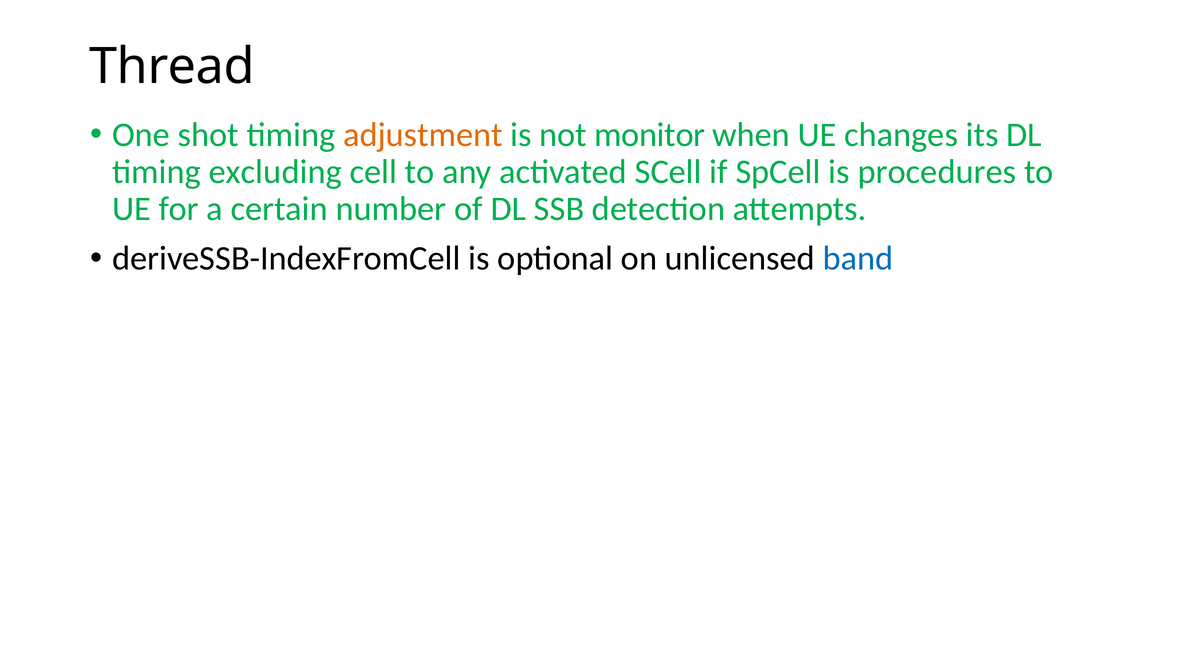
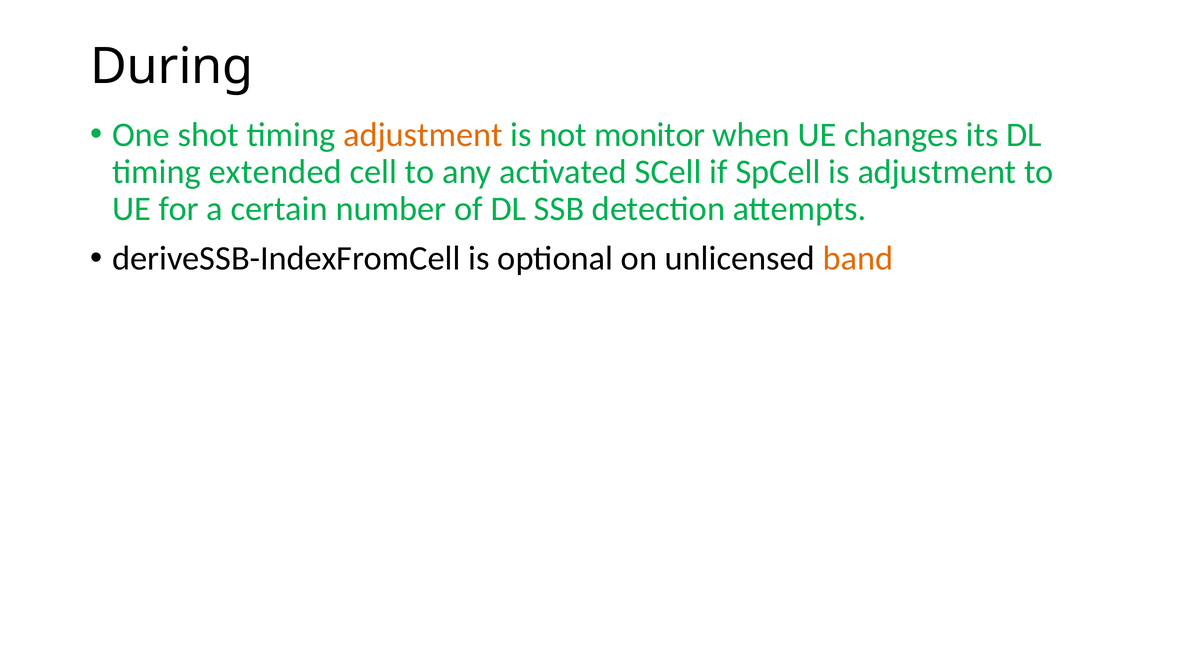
Thread: Thread -> During
excluding: excluding -> extended
is procedures: procedures -> adjustment
band colour: blue -> orange
